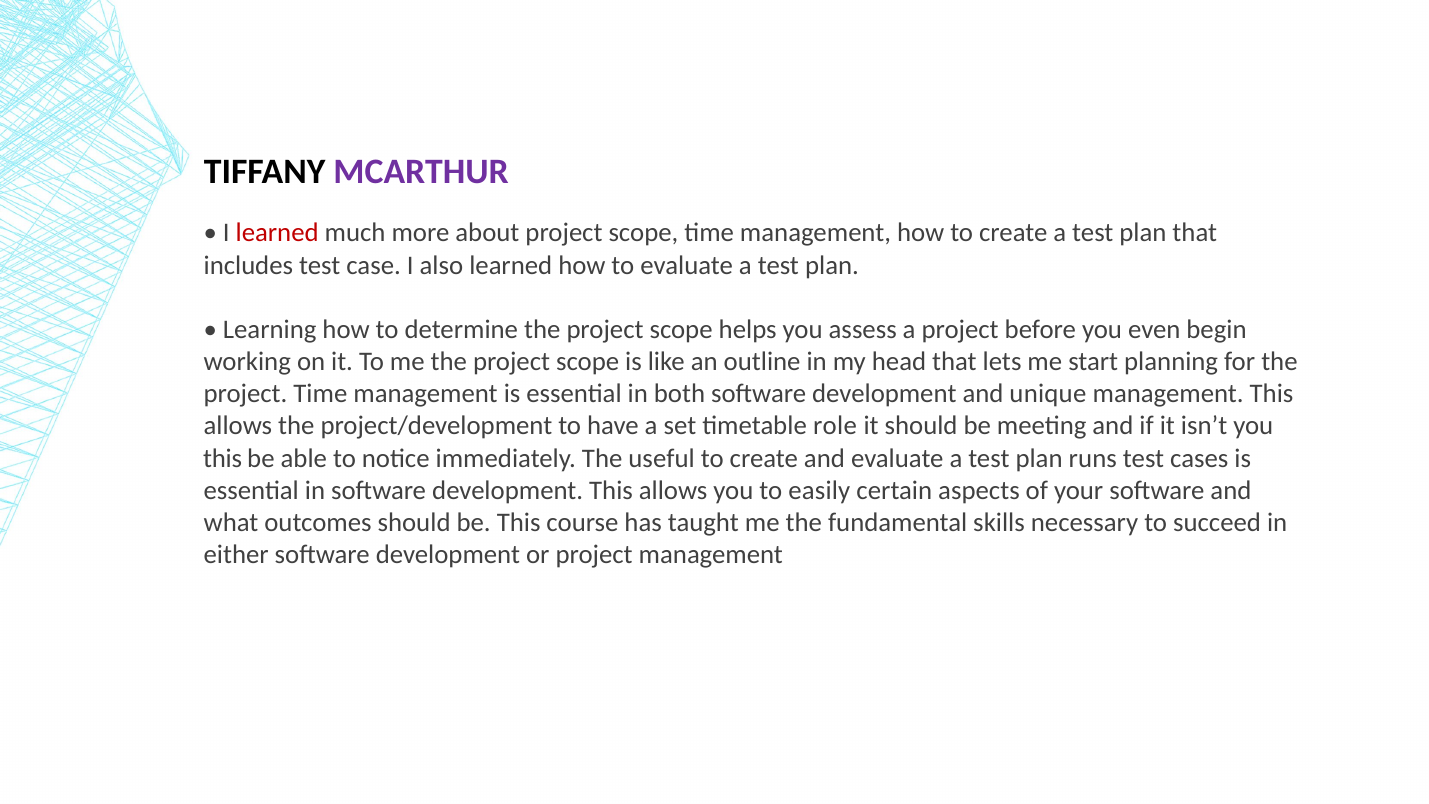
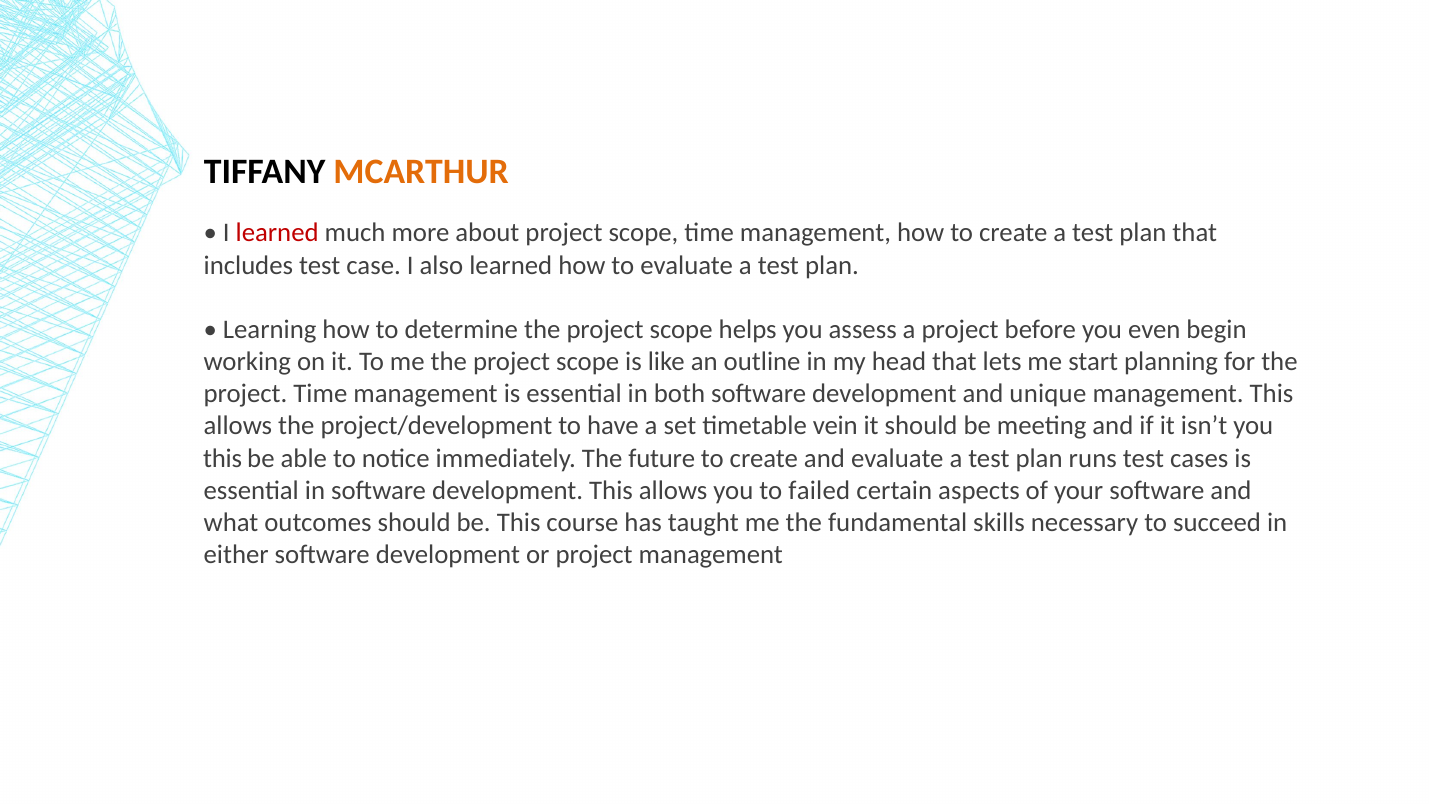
MCARTHUR colour: purple -> orange
role: role -> vein
useful: useful -> future
easily: easily -> failed
